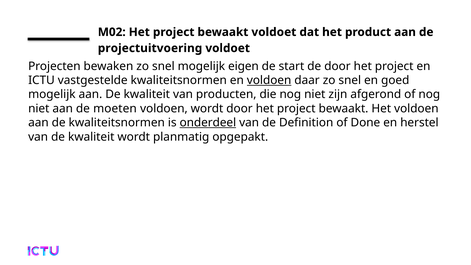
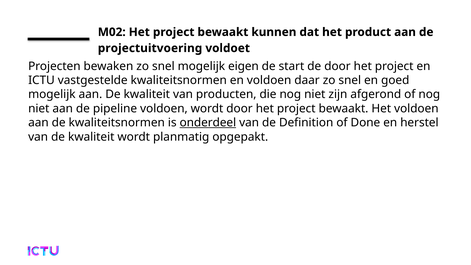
bewaakt voldoet: voldoet -> kunnen
voldoen at (269, 80) underline: present -> none
moeten: moeten -> pipeline
